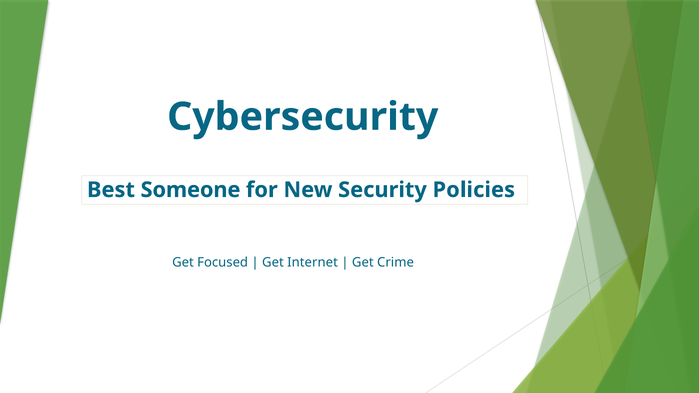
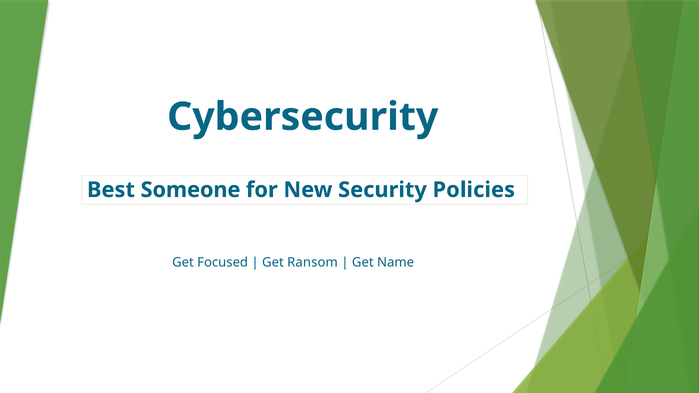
Internet: Internet -> Ransom
Crime: Crime -> Name
